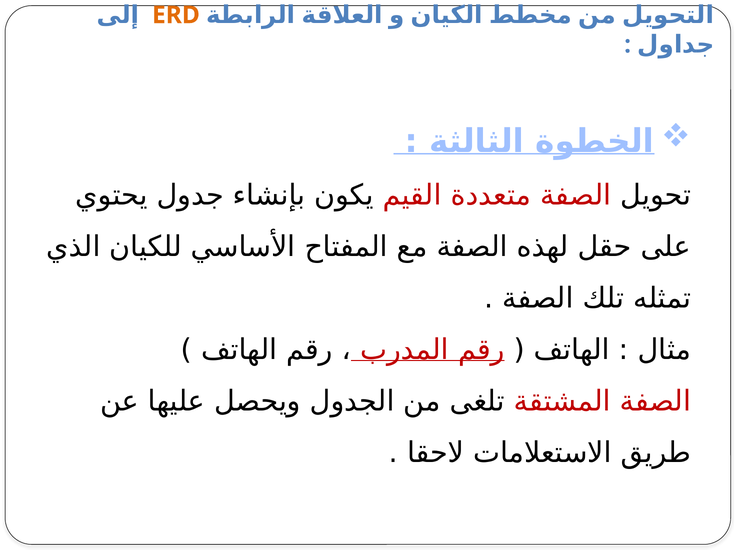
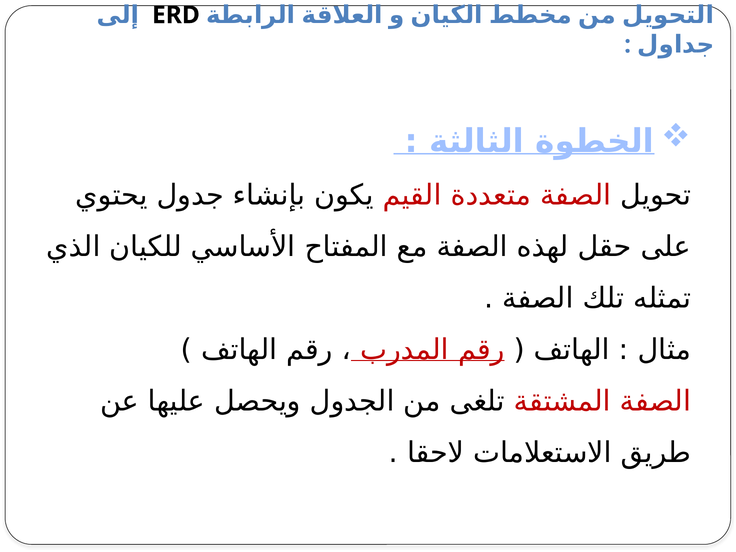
ERD colour: orange -> black
